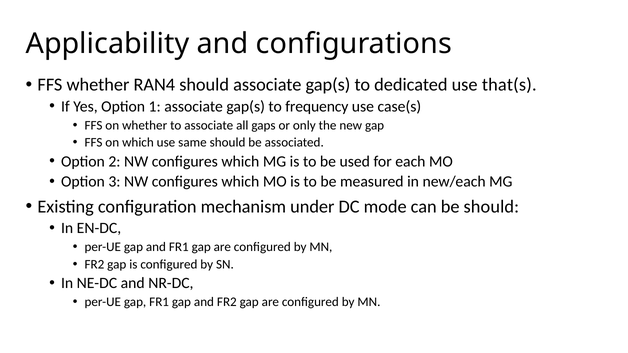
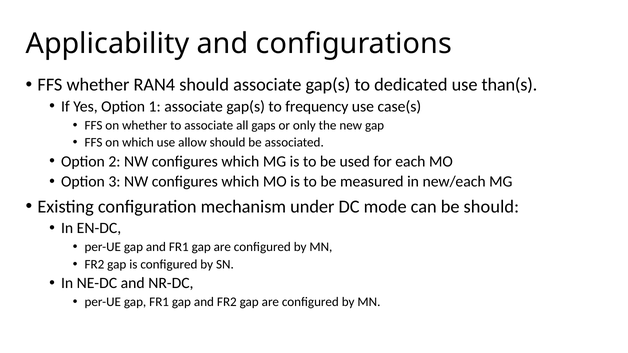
that(s: that(s -> than(s
same: same -> allow
